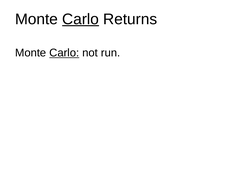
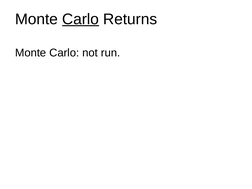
Carlo at (64, 53) underline: present -> none
